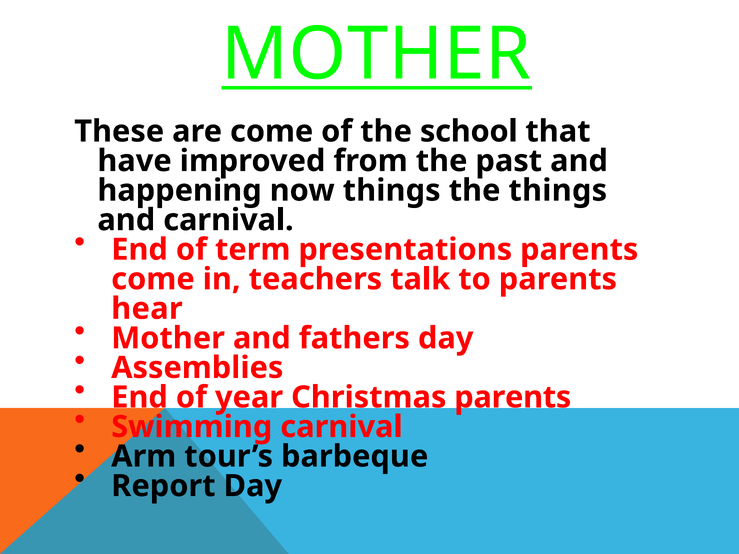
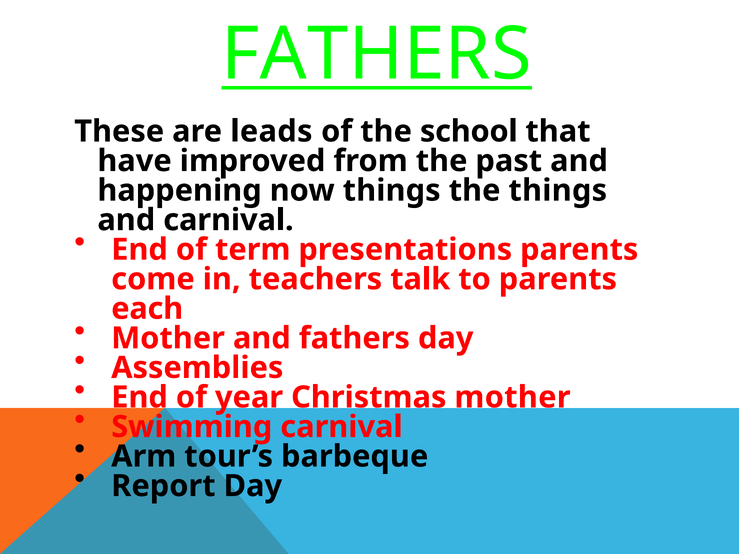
MOTHER at (376, 54): MOTHER -> FATHERS
are come: come -> leads
hear: hear -> each
Christmas parents: parents -> mother
